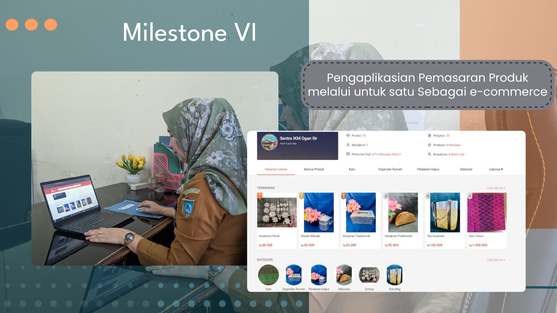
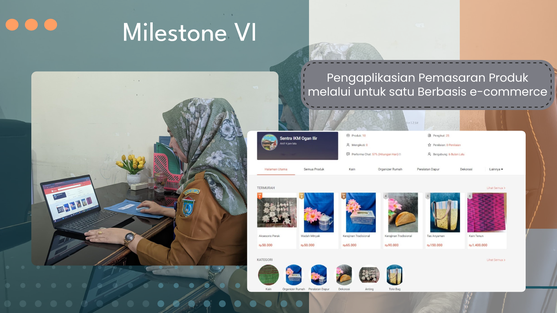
Sebagai: Sebagai -> Berbasis
